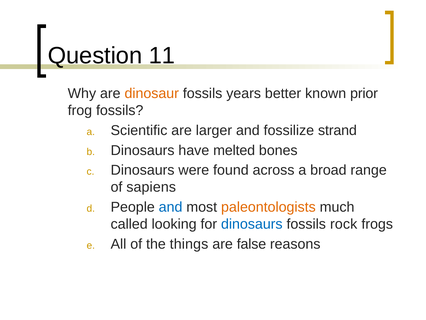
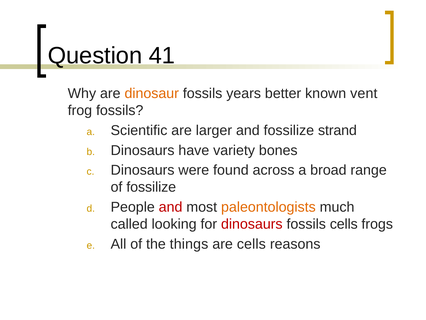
11: 11 -> 41
prior: prior -> vent
melted: melted -> variety
of sapiens: sapiens -> fossilize
and at (171, 207) colour: blue -> red
dinosaurs at (252, 224) colour: blue -> red
fossils rock: rock -> cells
are false: false -> cells
